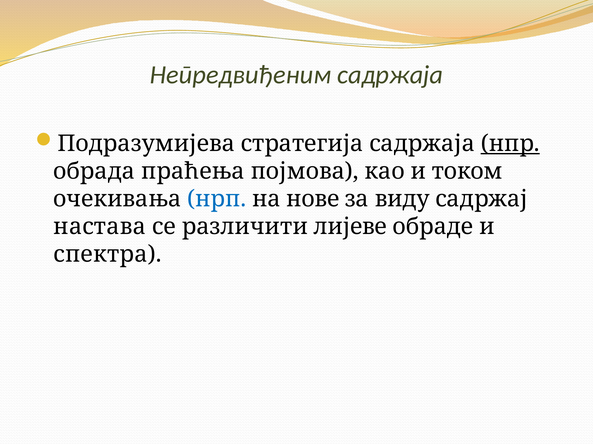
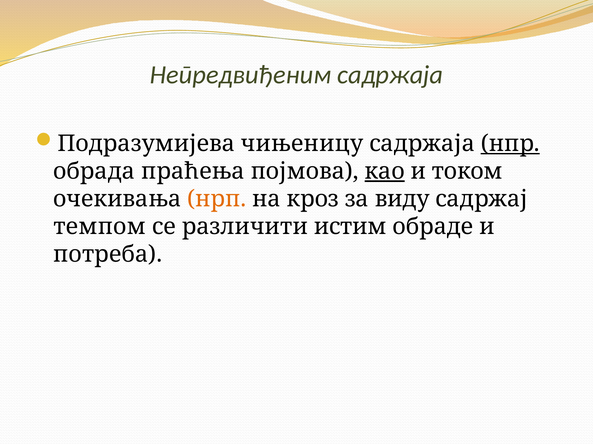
стратегија: стратегија -> чињеницу
као underline: none -> present
нрп colour: blue -> orange
нове: нове -> кроз
настава: настава -> темпом
лијеве: лијеве -> истим
спектра: спектра -> потреба
